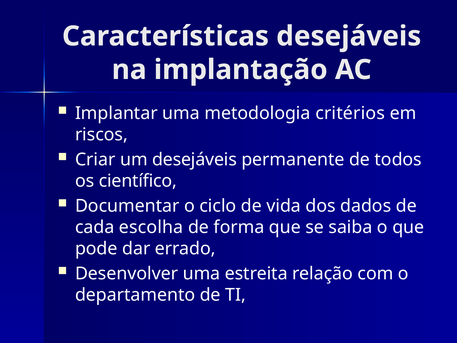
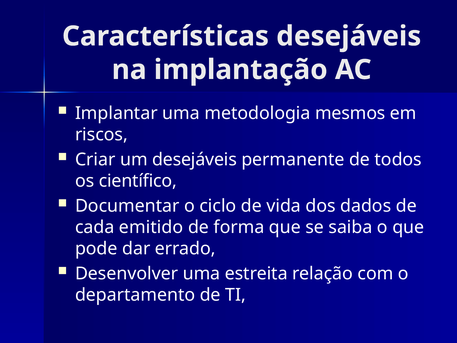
critérios: critérios -> mesmos
escolha: escolha -> emitido
